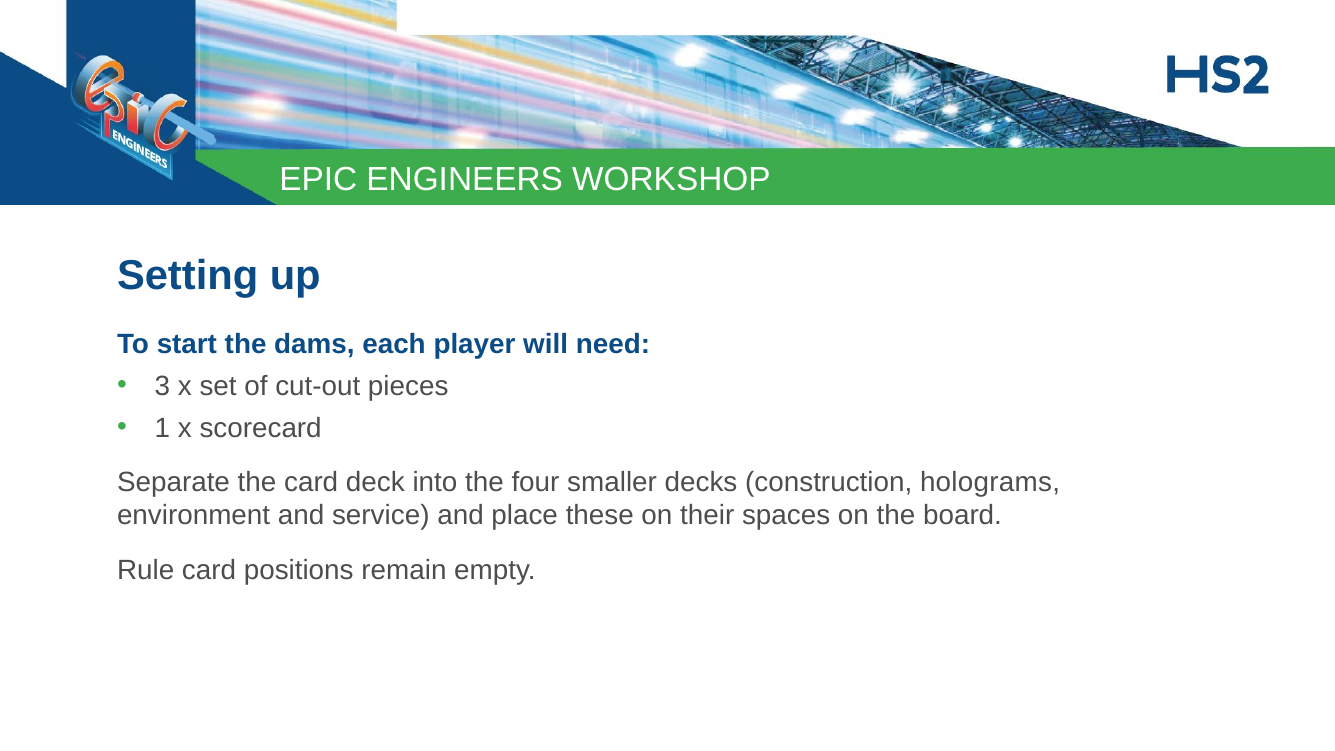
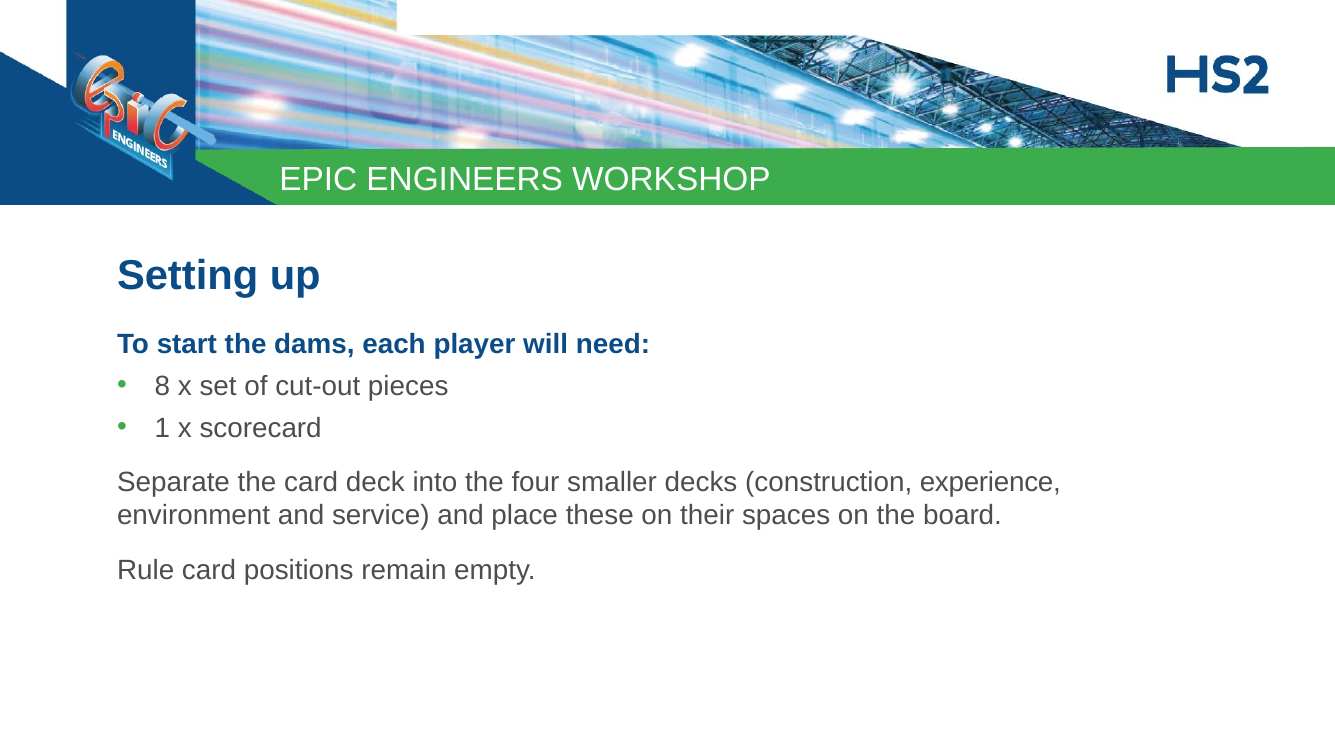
3: 3 -> 8
holograms: holograms -> experience
